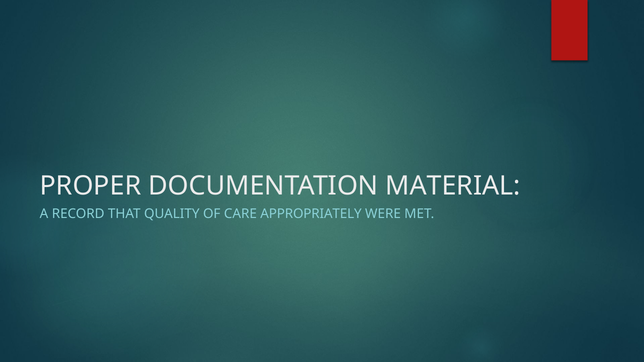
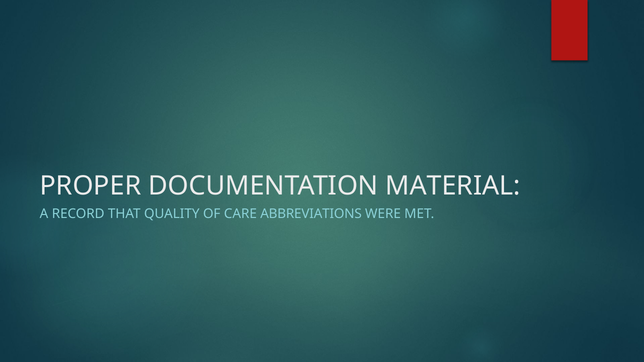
APPROPRIATELY: APPROPRIATELY -> ABBREVIATIONS
